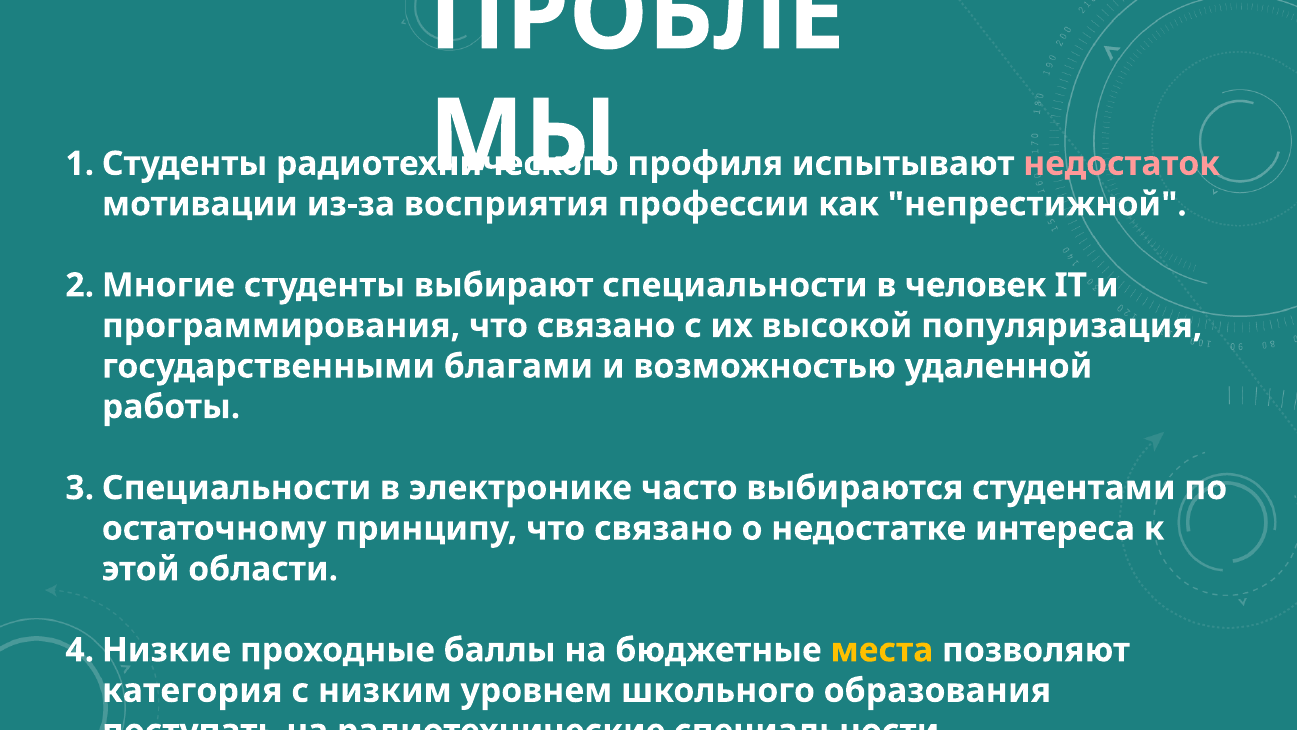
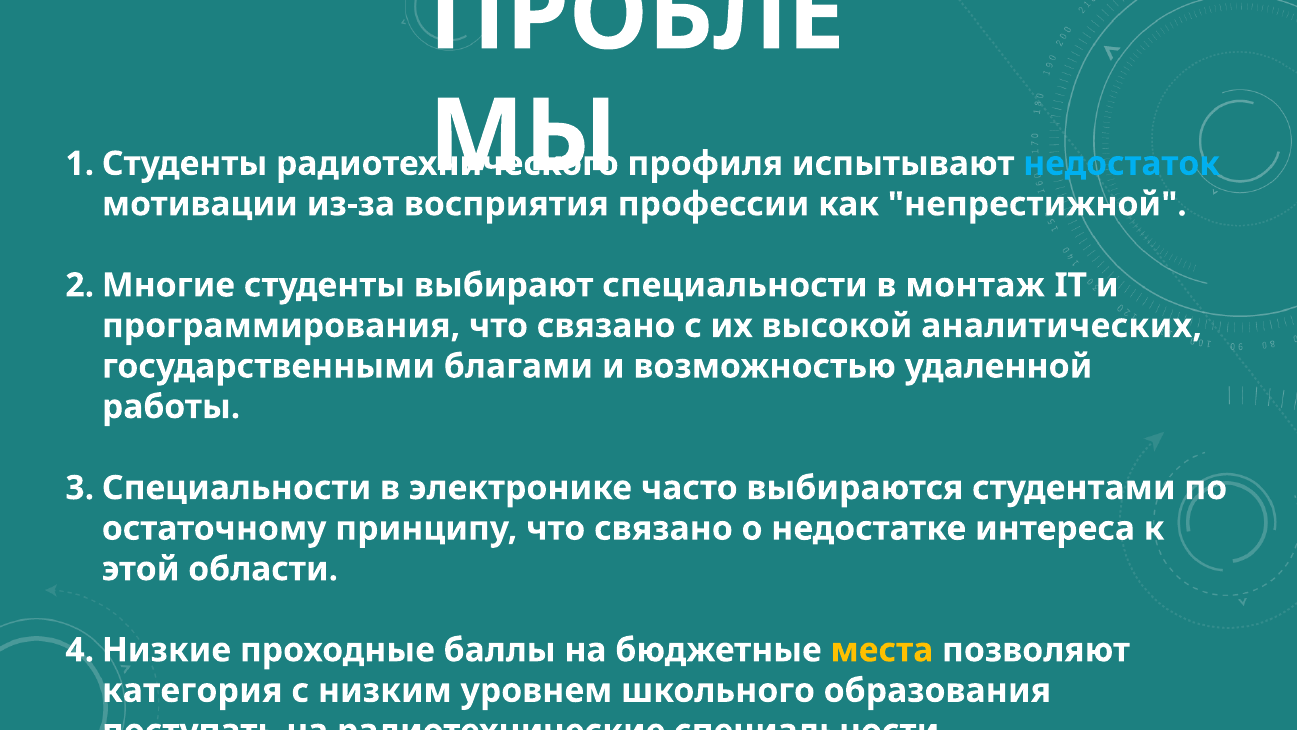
недостаток colour: pink -> light blue
человек: человек -> монтаж
популяризация: популяризация -> аналитических
